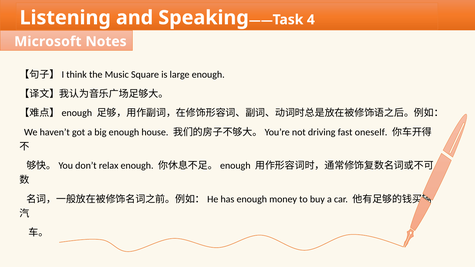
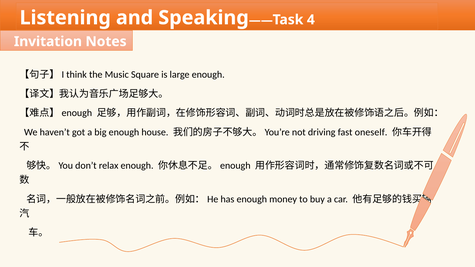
Microsoft: Microsoft -> Invitation
